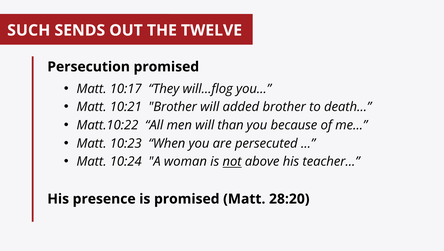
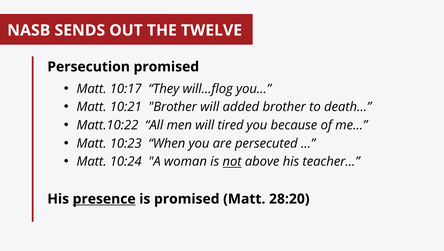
SUCH: SUCH -> NASB
than: than -> tired
presence underline: none -> present
